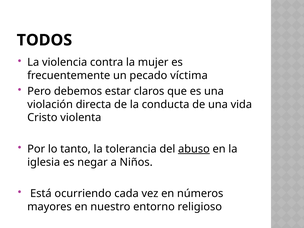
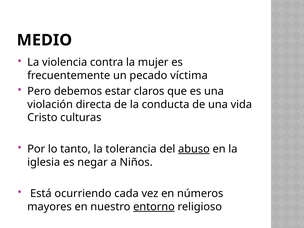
TODOS: TODOS -> MEDIO
violenta: violenta -> culturas
entorno underline: none -> present
